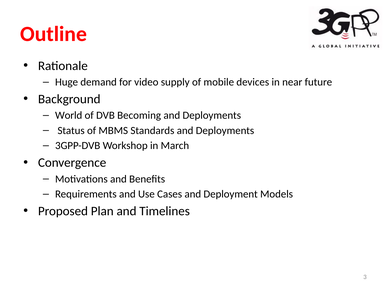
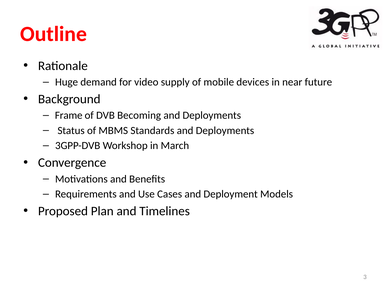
World: World -> Frame
